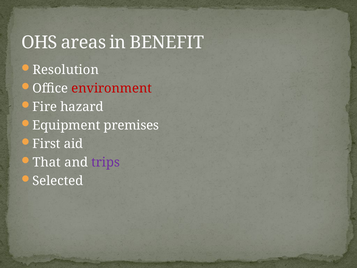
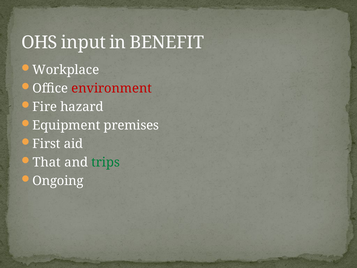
areas: areas -> input
Resolution: Resolution -> Workplace
trips colour: purple -> green
Selected: Selected -> Ongoing
